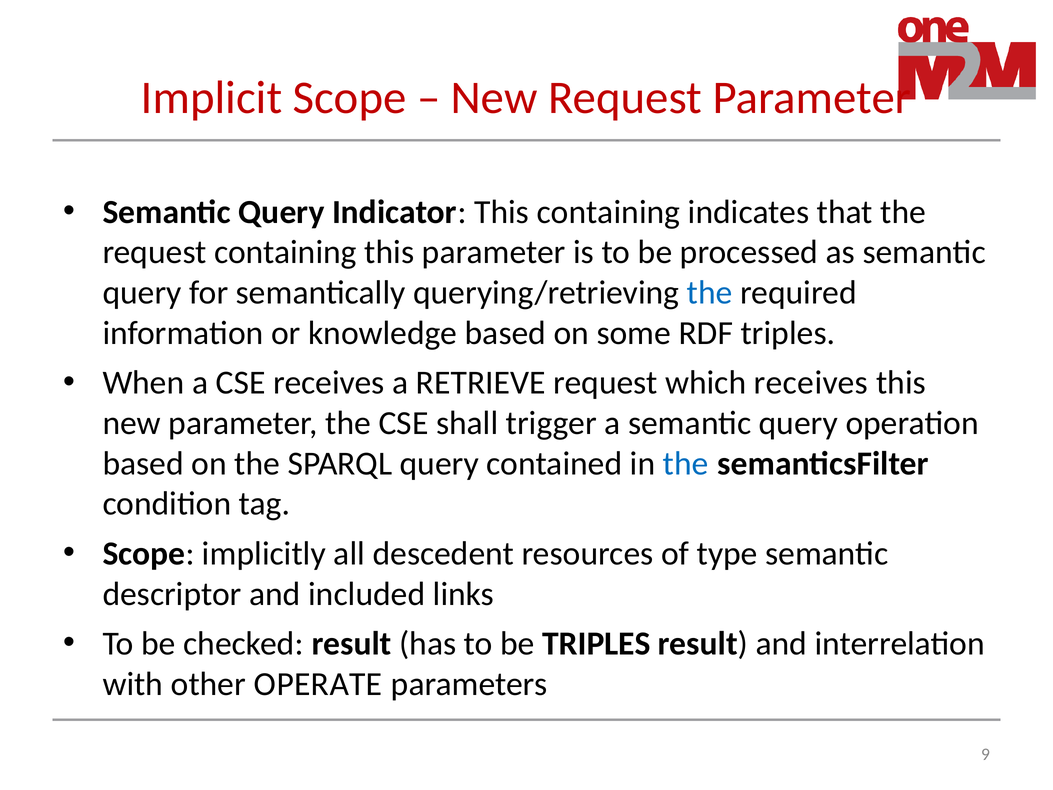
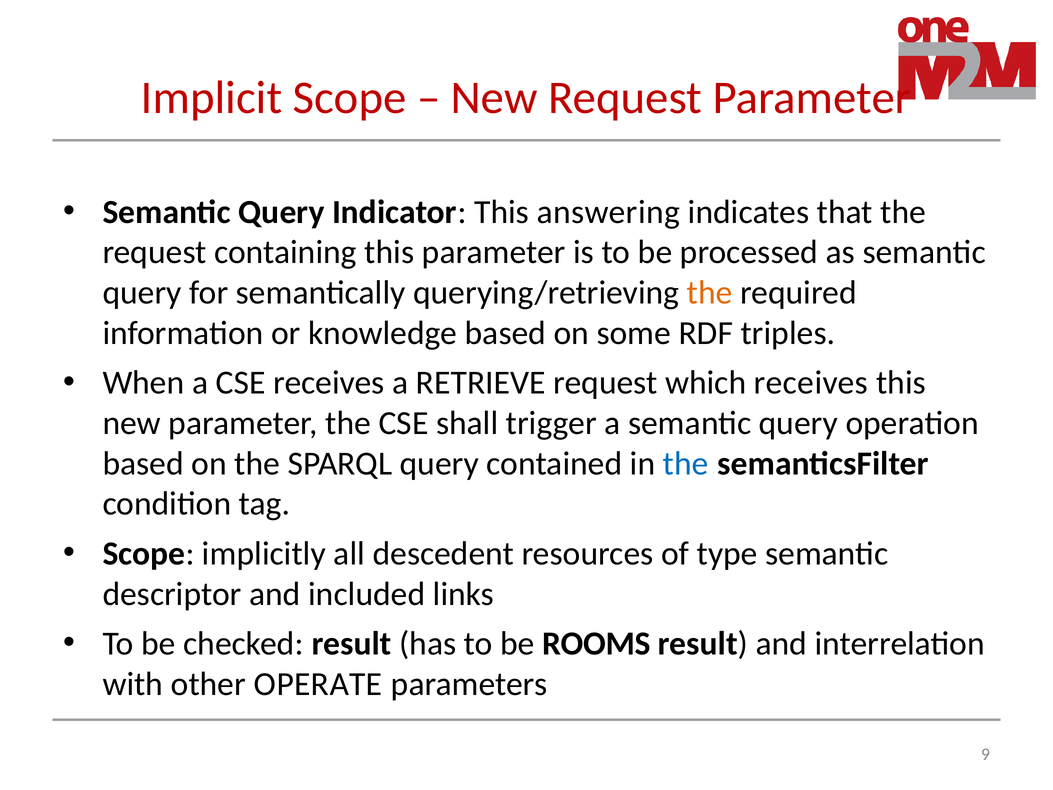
This containing: containing -> answering
the at (710, 293) colour: blue -> orange
be TRIPLES: TRIPLES -> ROOMS
